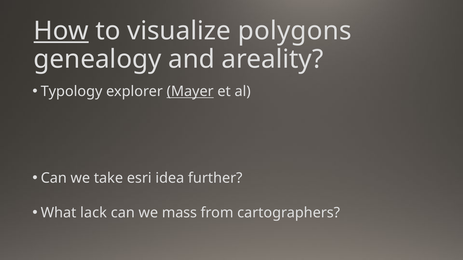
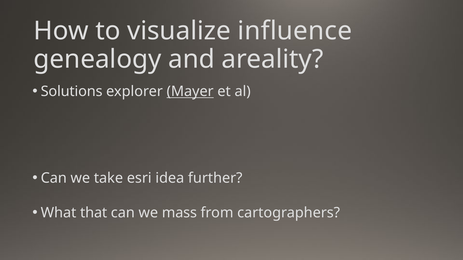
How underline: present -> none
polygons: polygons -> influence
Typology: Typology -> Solutions
lack: lack -> that
